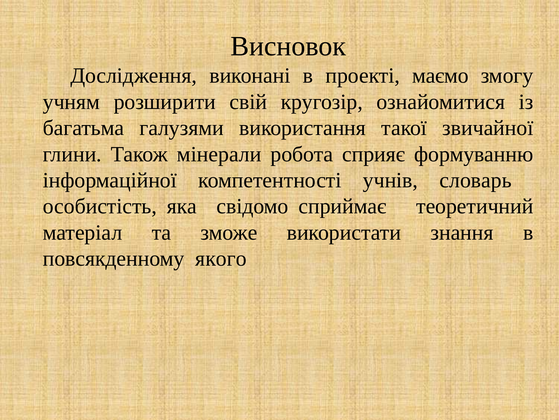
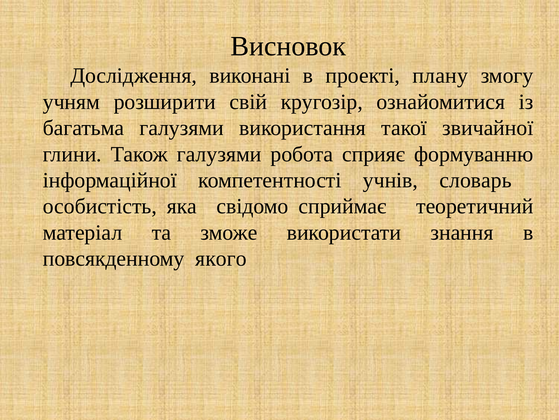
маємо: маємо -> плану
Також мінерали: мінерали -> галузями
